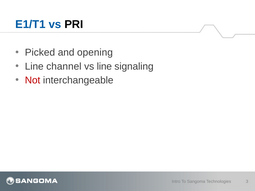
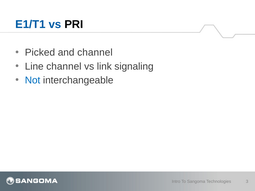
and opening: opening -> channel
vs line: line -> link
Not colour: red -> blue
